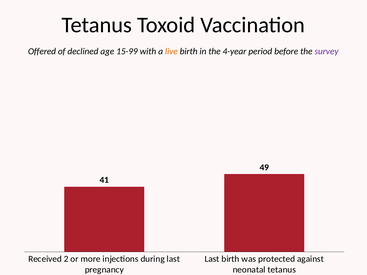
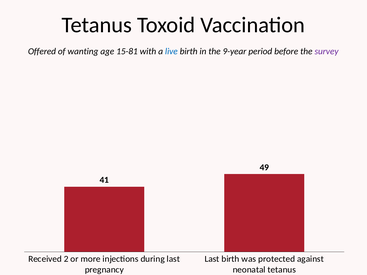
declined: declined -> wanting
15-99: 15-99 -> 15-81
live colour: orange -> blue
4-year: 4-year -> 9-year
